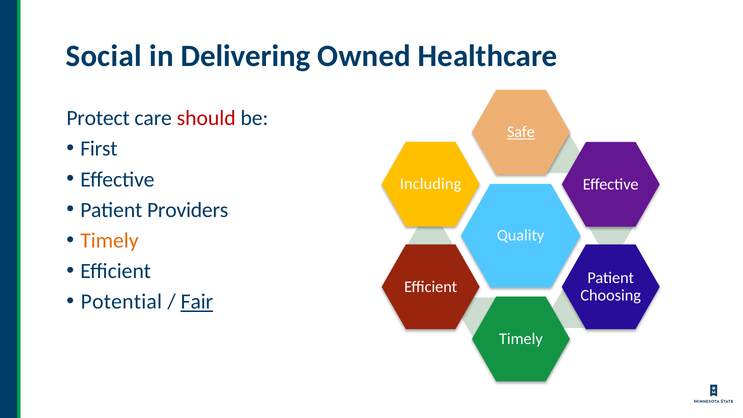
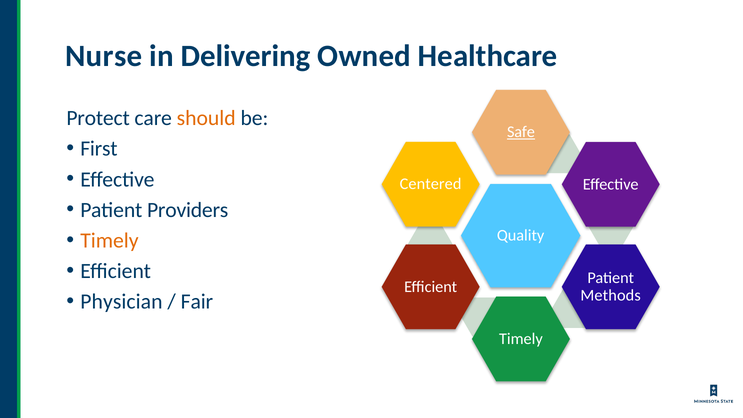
Social: Social -> Nurse
should colour: red -> orange
Including: Including -> Centered
Choosing: Choosing -> Methods
Potential: Potential -> Physician
Fair underline: present -> none
